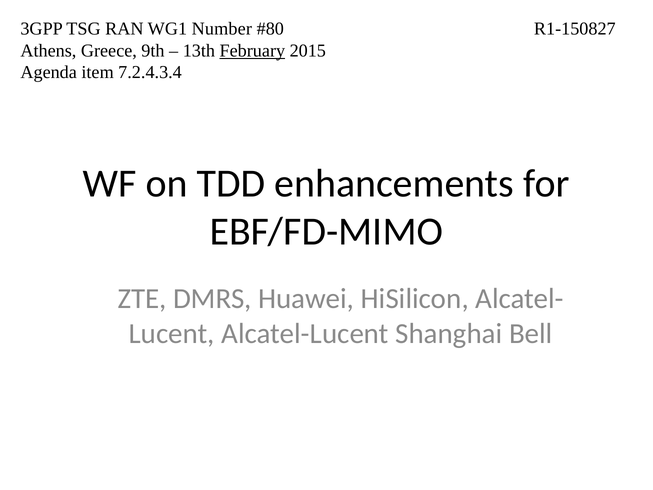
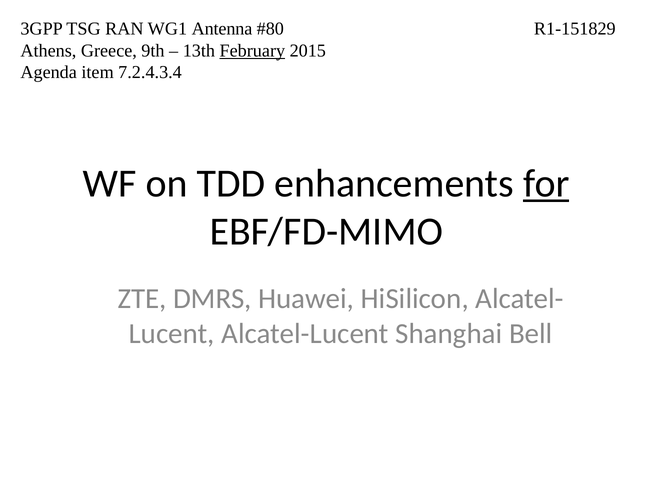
Number: Number -> Antenna
R1-150827: R1-150827 -> R1-151829
for underline: none -> present
